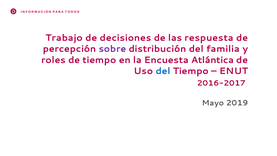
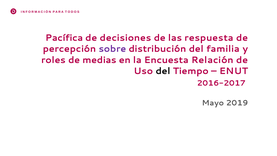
Trabajo: Trabajo -> Pacífica
de tiempo: tiempo -> medias
Atlántica: Atlántica -> Relación
del at (163, 71) colour: blue -> black
